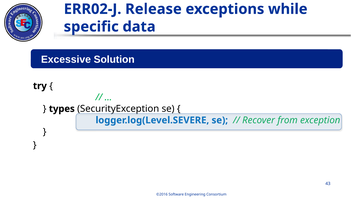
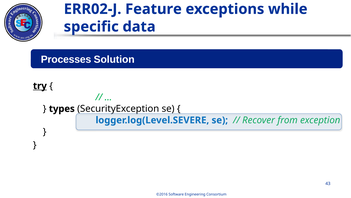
Release: Release -> Feature
Excessive: Excessive -> Processes
try underline: none -> present
